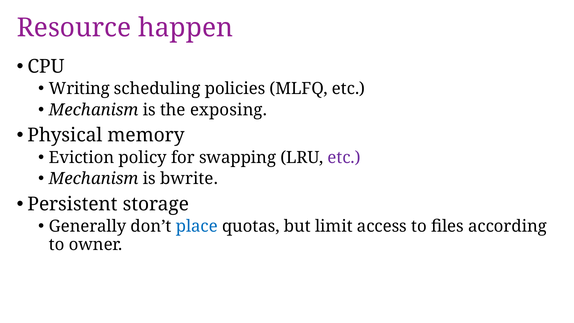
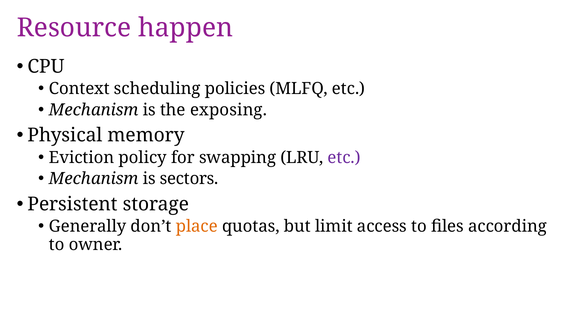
Writing: Writing -> Context
bwrite: bwrite -> sectors
place colour: blue -> orange
